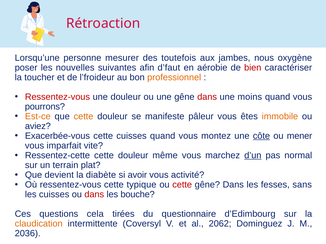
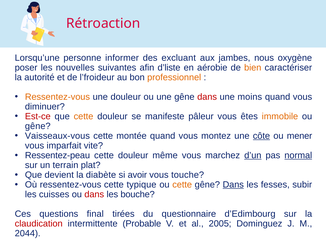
mesurer: mesurer -> informer
toutefois: toutefois -> excluant
d’faut: d’faut -> d’liste
bien colour: red -> orange
toucher: toucher -> autorité
Ressentez-vous at (57, 97) colour: red -> orange
pourrons: pourrons -> diminuer
Est-ce colour: orange -> red
aviez at (38, 126): aviez -> gêne
Exacerbée-vous: Exacerbée-vous -> Vaisseaux-vous
cette cuisses: cuisses -> montée
Ressentez-cette: Ressentez-cette -> Ressentez-peau
normal underline: none -> present
activité: activité -> touche
cette at (182, 185) colour: red -> orange
Dans at (233, 185) underline: none -> present
sans: sans -> subir
cela: cela -> final
claudication colour: orange -> red
Coversyl: Coversyl -> Probable
2062: 2062 -> 2005
2036: 2036 -> 2044
